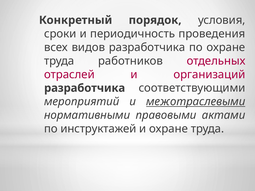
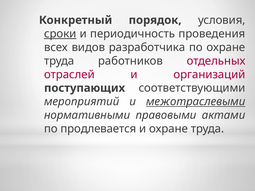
сроки underline: none -> present
разработчика at (85, 88): разработчика -> поступающих
инструктажей: инструктажей -> продлевается
